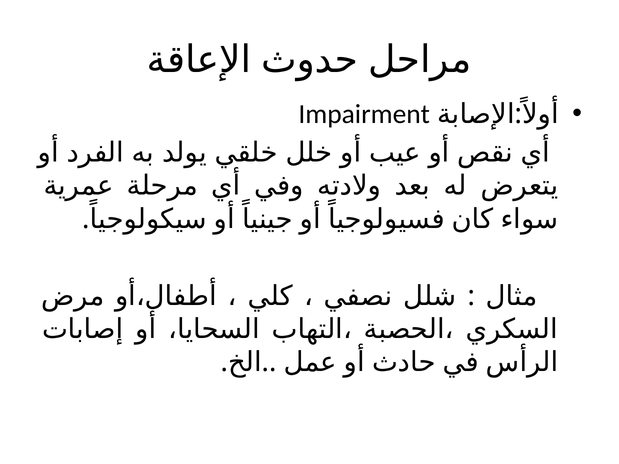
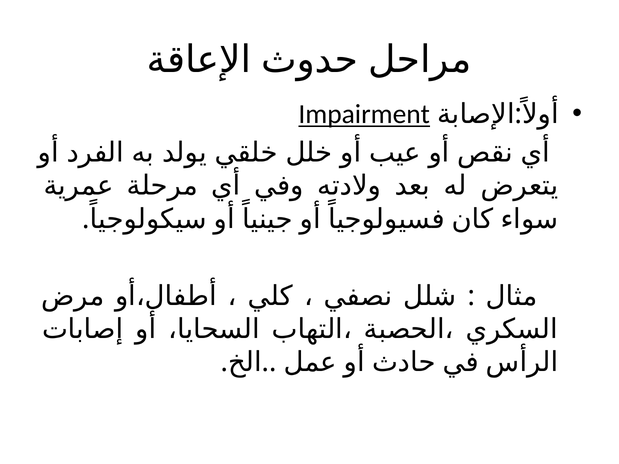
Impairment underline: none -> present
